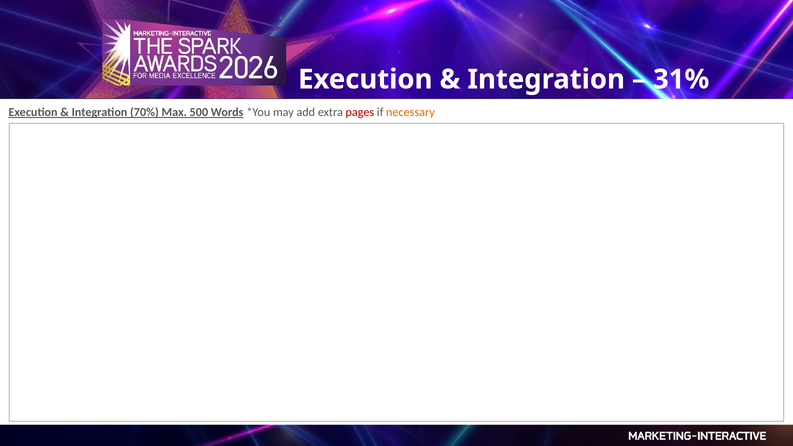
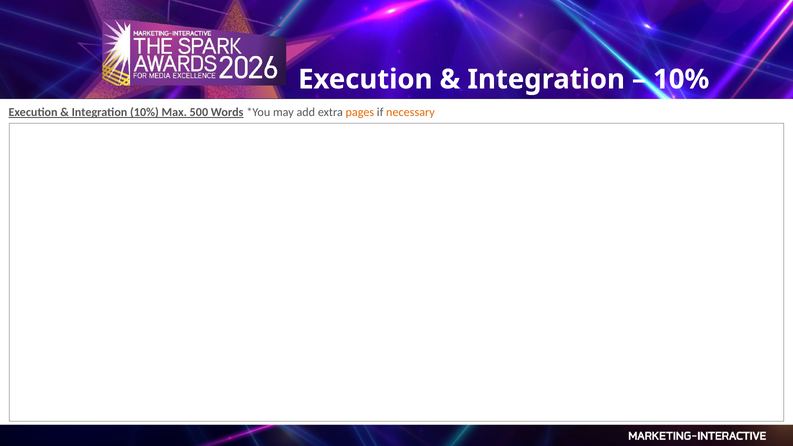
31% at (681, 79): 31% -> 10%
Integration 70%: 70% -> 10%
pages colour: red -> orange
